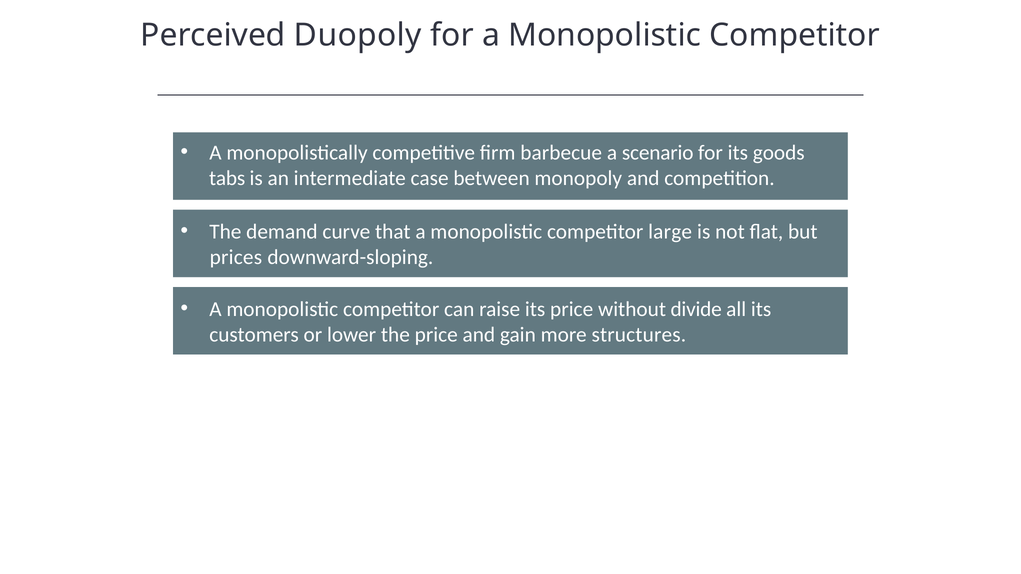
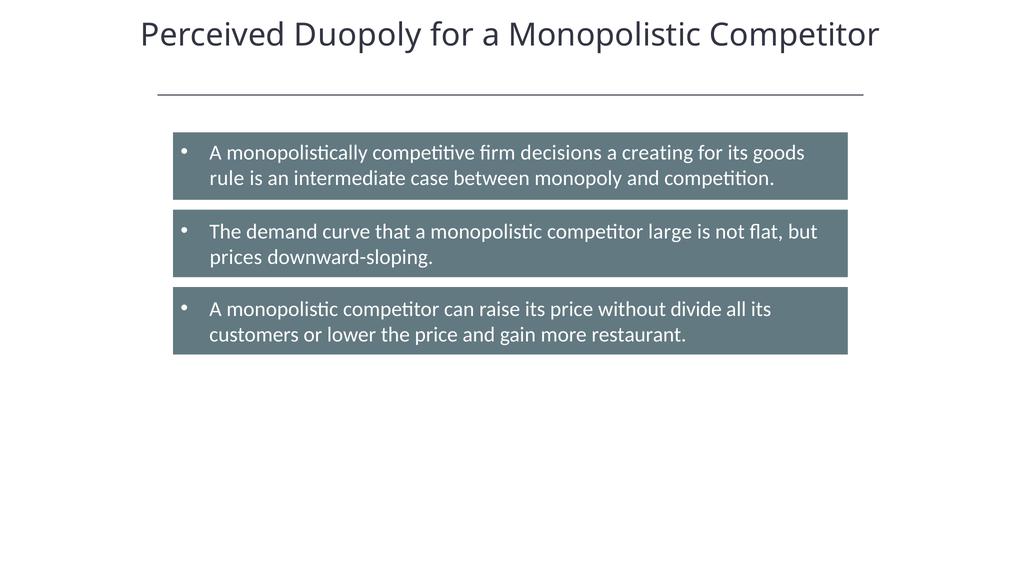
barbecue: barbecue -> decisions
scenario: scenario -> creating
tabs: tabs -> rule
structures: structures -> restaurant
